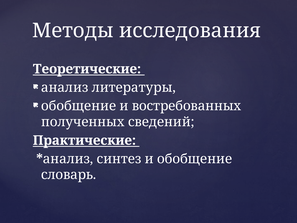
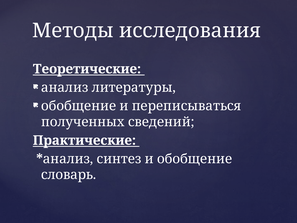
востребованных: востребованных -> переписываться
